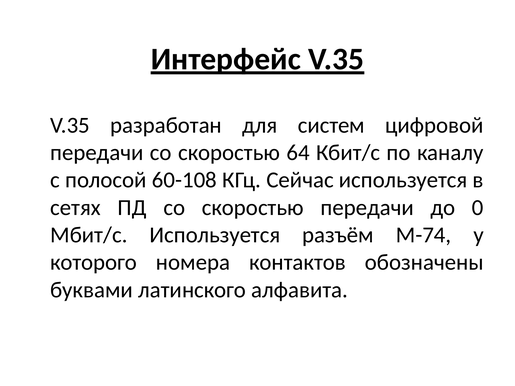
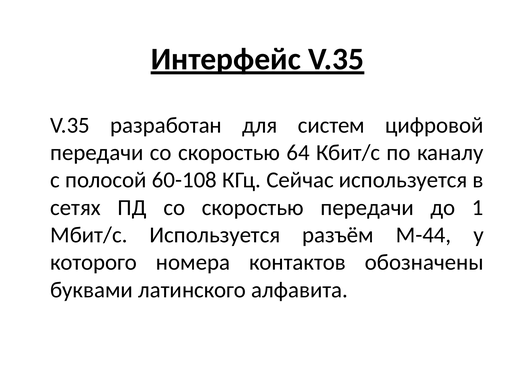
0: 0 -> 1
М-74: М-74 -> М-44
